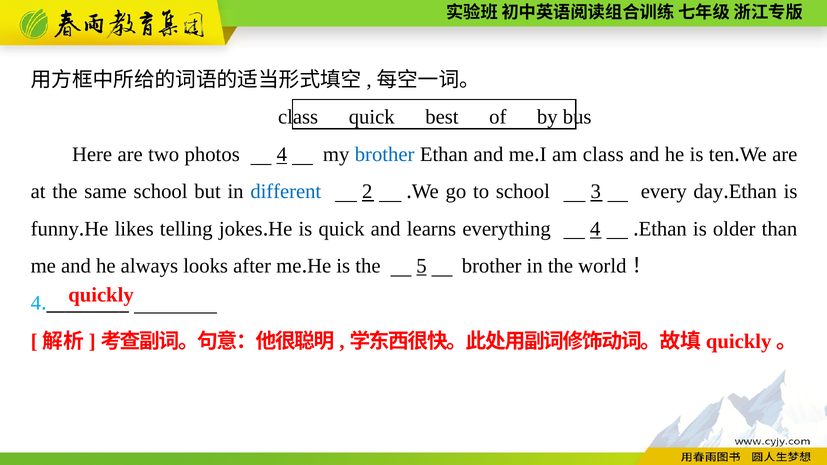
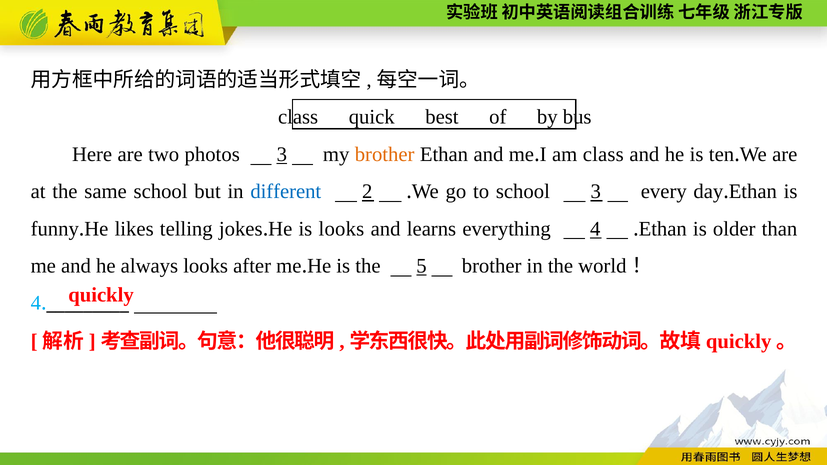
photos 4: 4 -> 3
brother at (385, 154) colour: blue -> orange
is quick: quick -> looks
